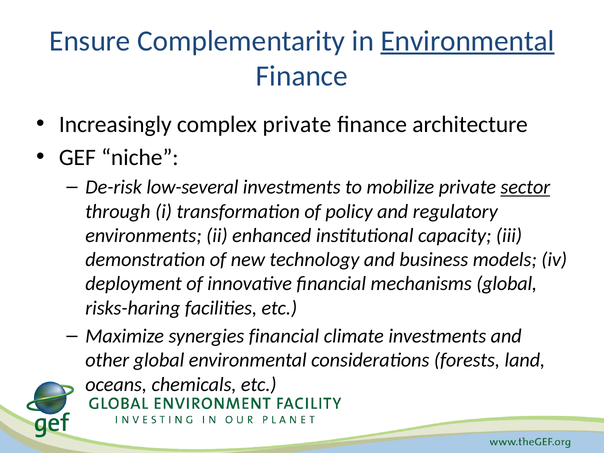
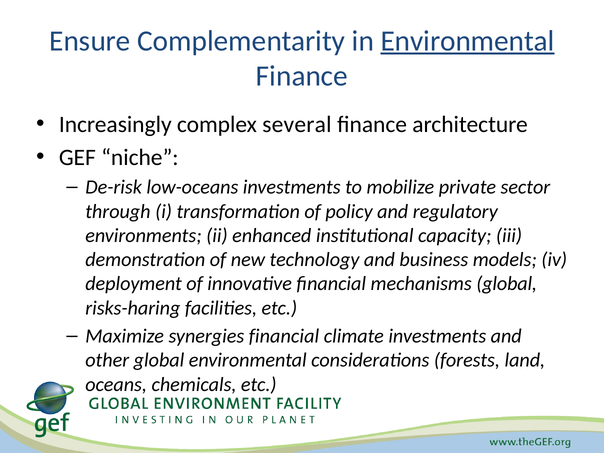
complex private: private -> several
low-several: low-several -> low-oceans
sector underline: present -> none
